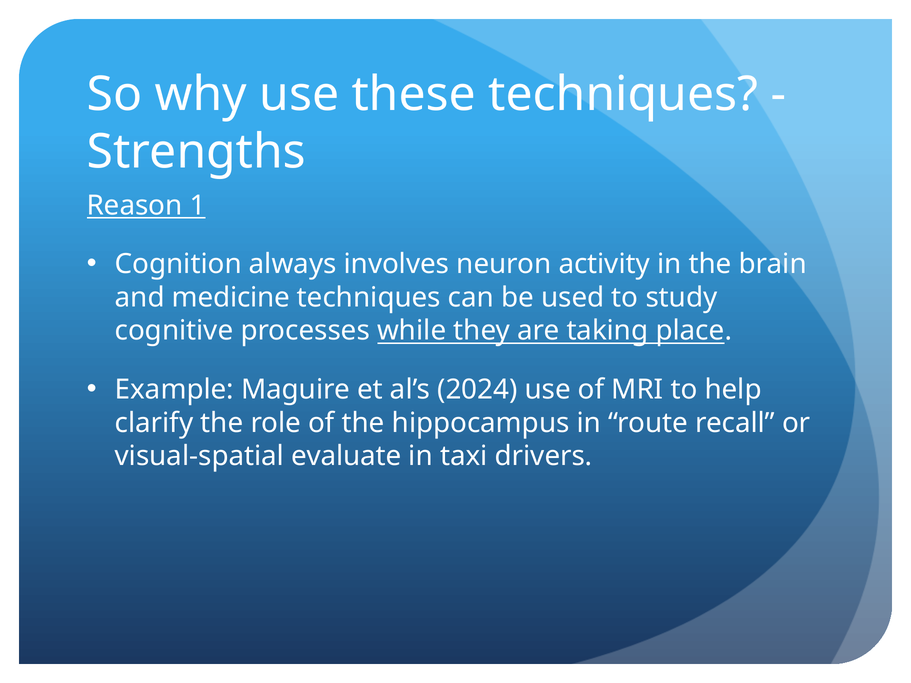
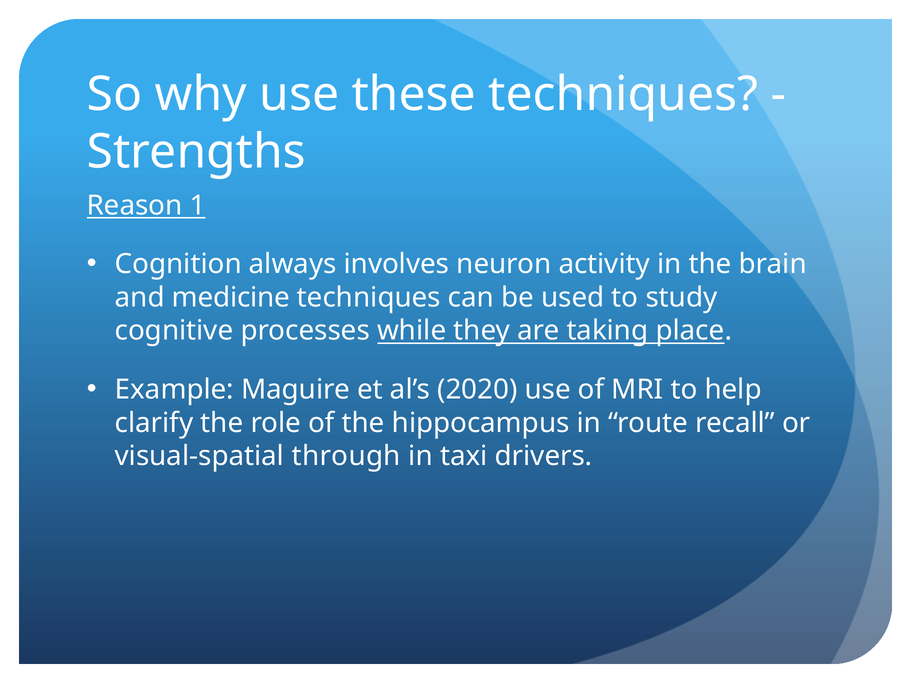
2024: 2024 -> 2020
evaluate: evaluate -> through
